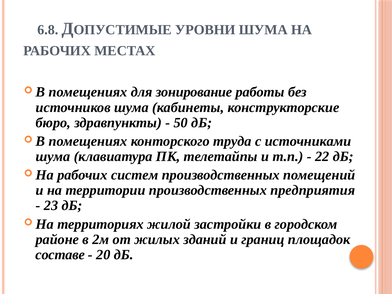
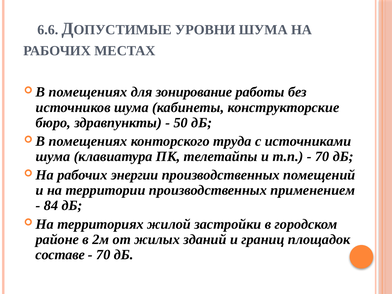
6.8: 6.8 -> 6.6
22 at (322, 156): 22 -> 70
систем: систем -> энергии
предприятия: предприятия -> применением
23: 23 -> 84
20 at (103, 255): 20 -> 70
